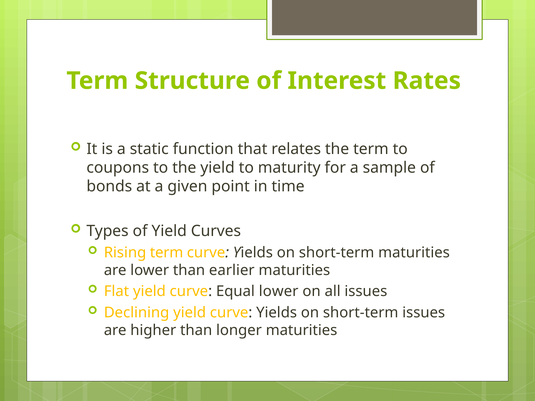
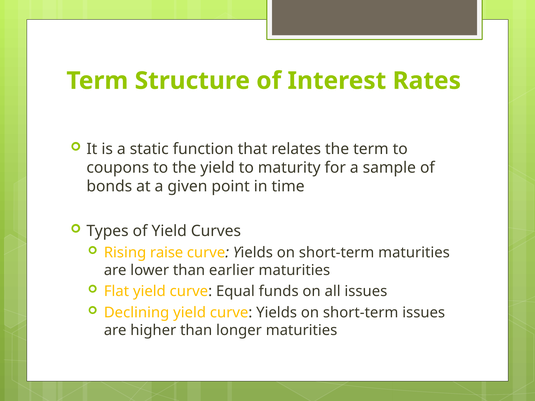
Rising term: term -> raise
Equal lower: lower -> funds
